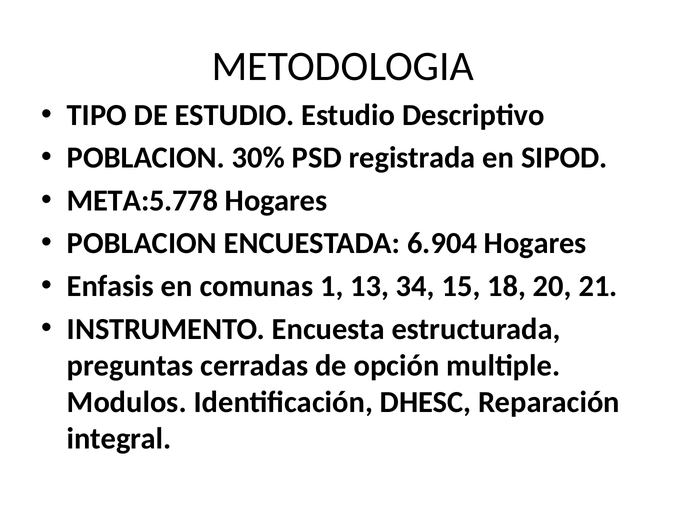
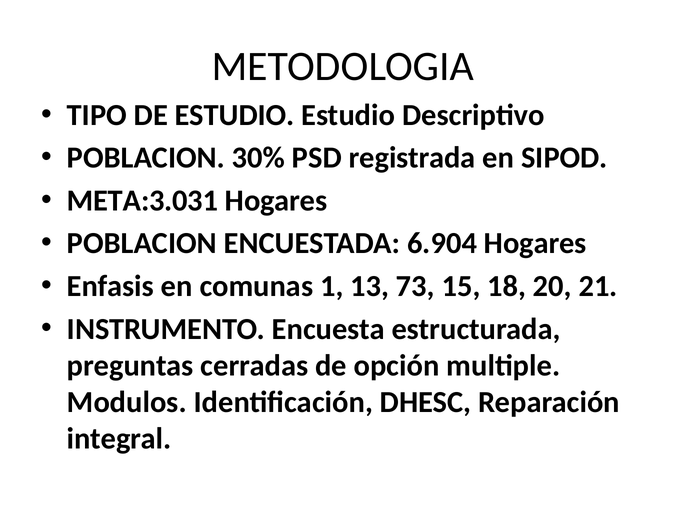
META:5.778: META:5.778 -> META:3.031
34: 34 -> 73
